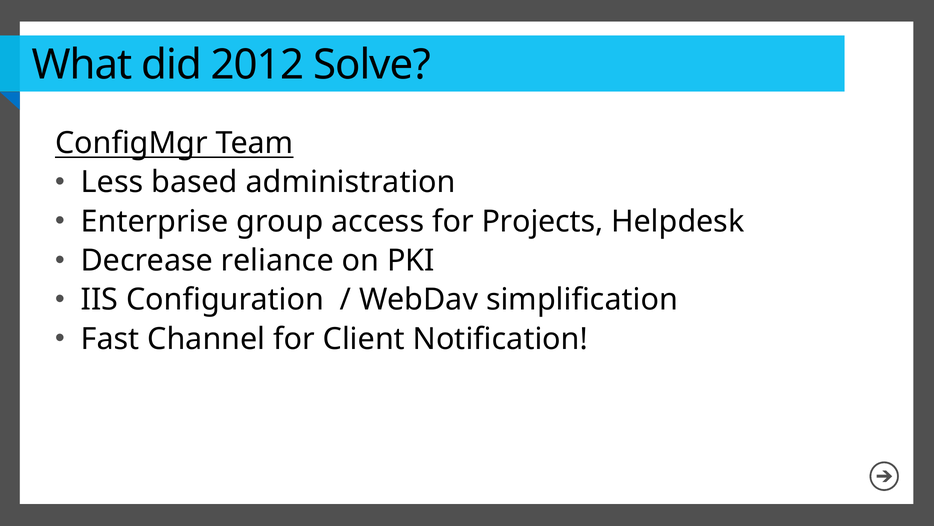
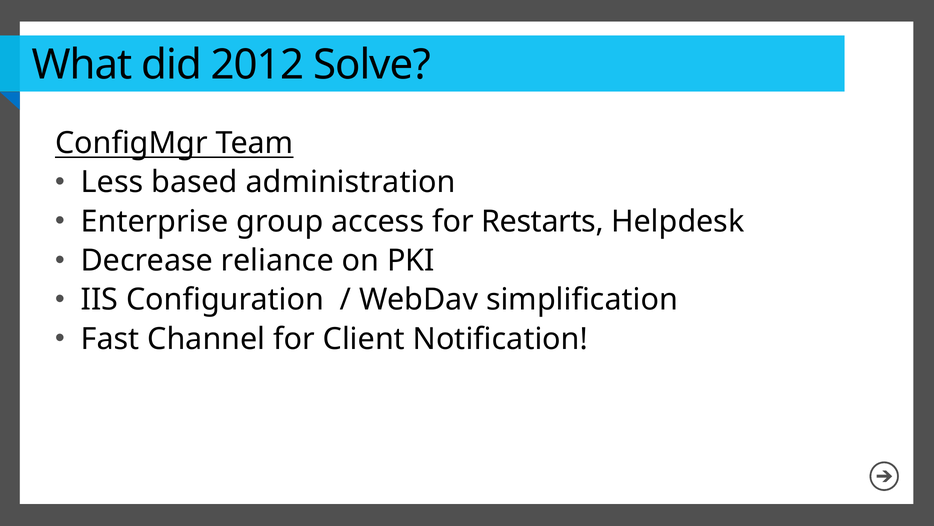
Projects: Projects -> Restarts
